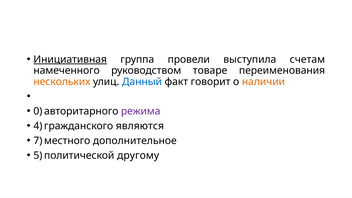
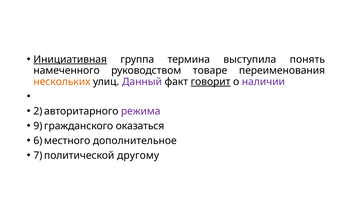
провели: провели -> термина
счетам: счетам -> понять
Данный colour: blue -> purple
говорит underline: none -> present
наличии colour: orange -> purple
0: 0 -> 2
4: 4 -> 9
являются: являются -> оказаться
7: 7 -> 6
5: 5 -> 7
